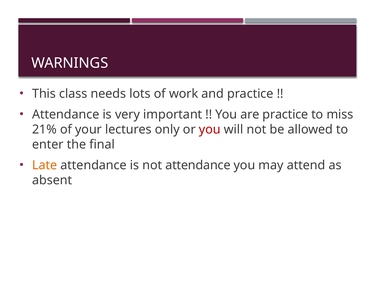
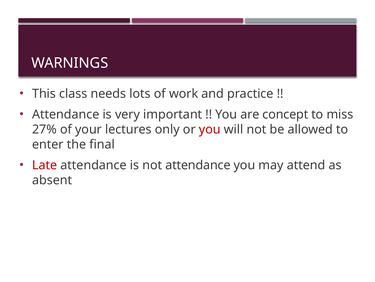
are practice: practice -> concept
21%: 21% -> 27%
Late colour: orange -> red
